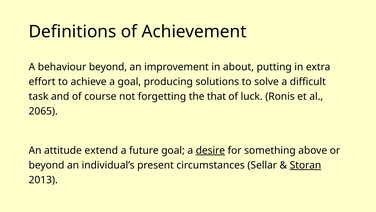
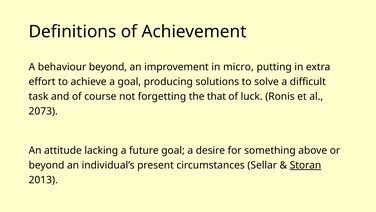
about: about -> micro
2065: 2065 -> 2073
extend: extend -> lacking
desire underline: present -> none
